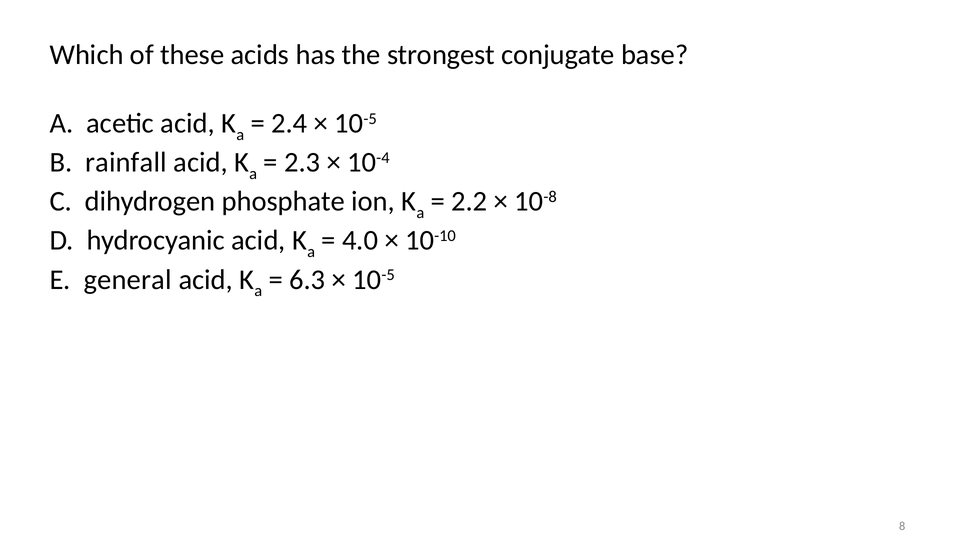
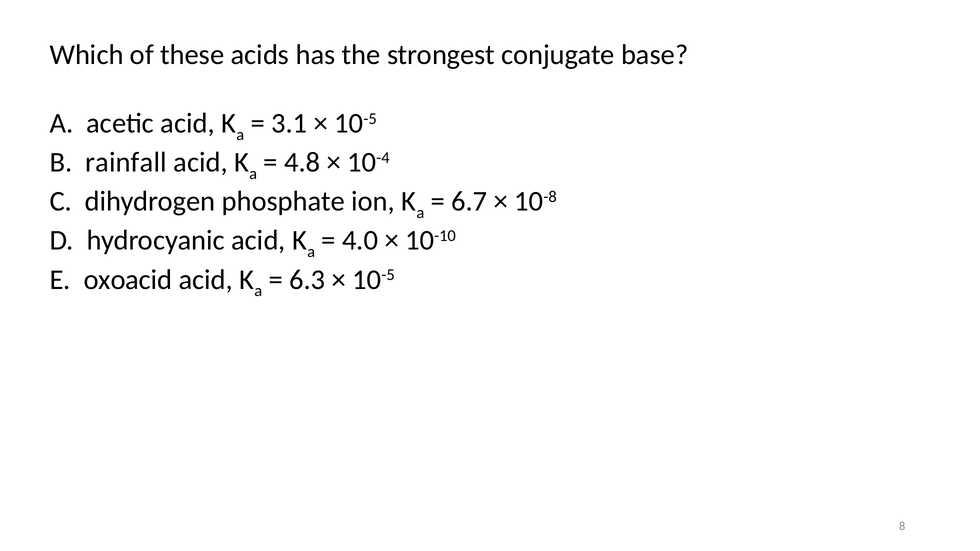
2.4: 2.4 -> 3.1
2.3: 2.3 -> 4.8
2.2: 2.2 -> 6.7
general: general -> oxoacid
